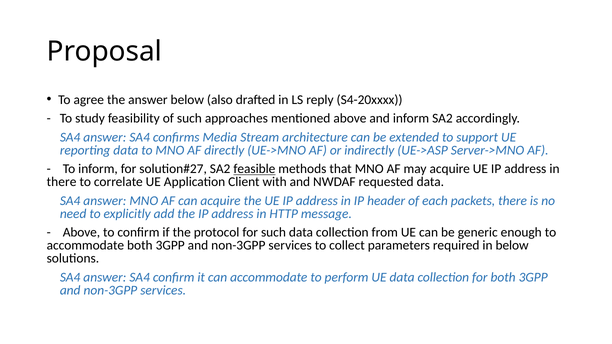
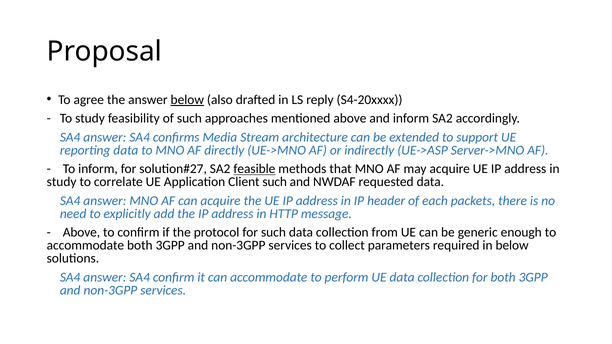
below at (187, 100) underline: none -> present
there at (62, 182): there -> study
Client with: with -> such
